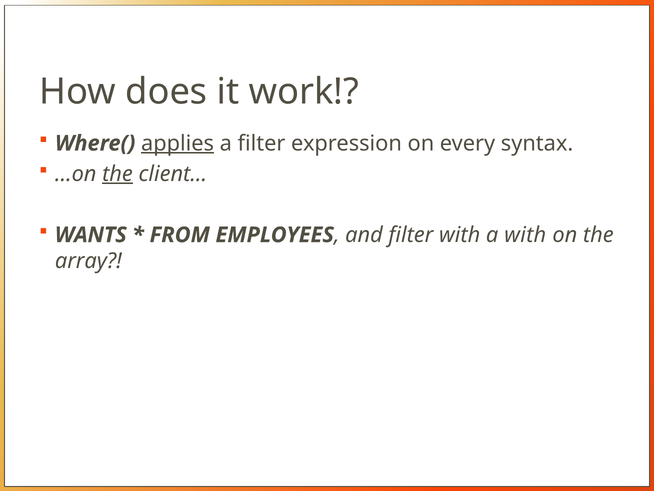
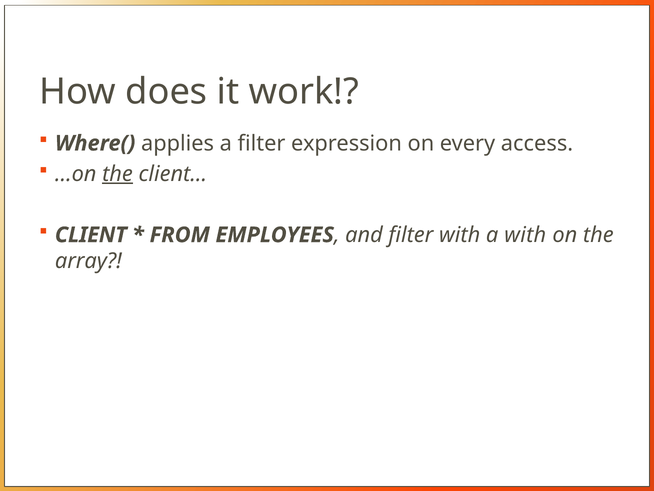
applies underline: present -> none
syntax: syntax -> access
WANTS: WANTS -> CLIENT
